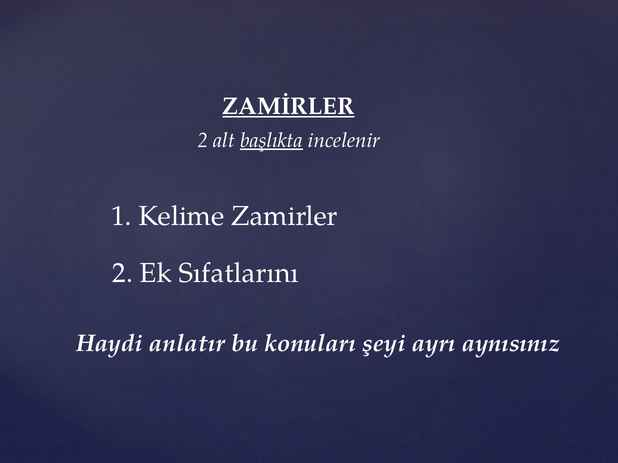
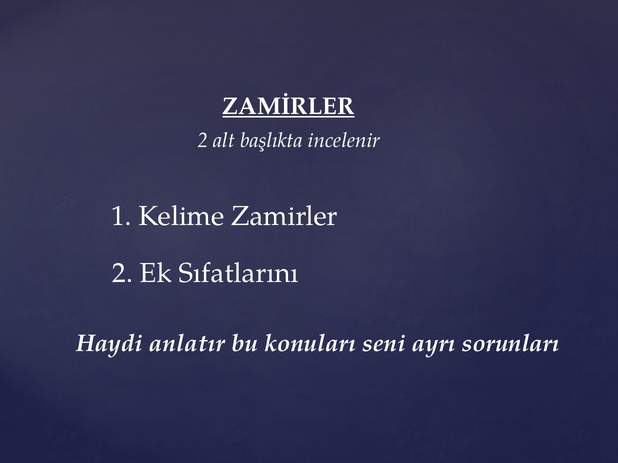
başlıkta underline: present -> none
şeyi: şeyi -> seni
aynısınız: aynısınız -> sorunları
